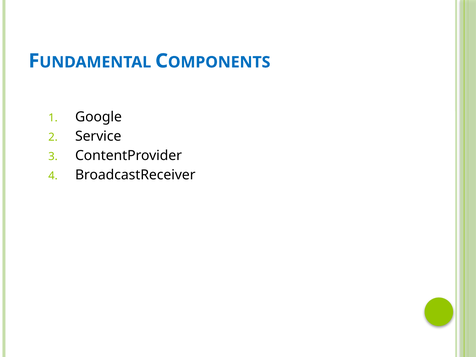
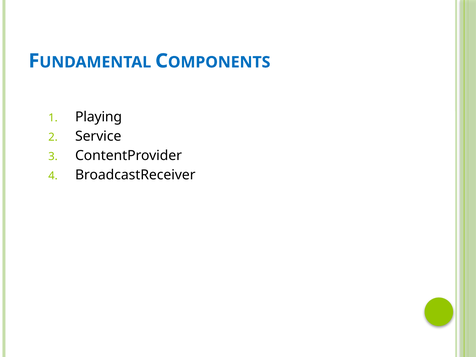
Google: Google -> Playing
